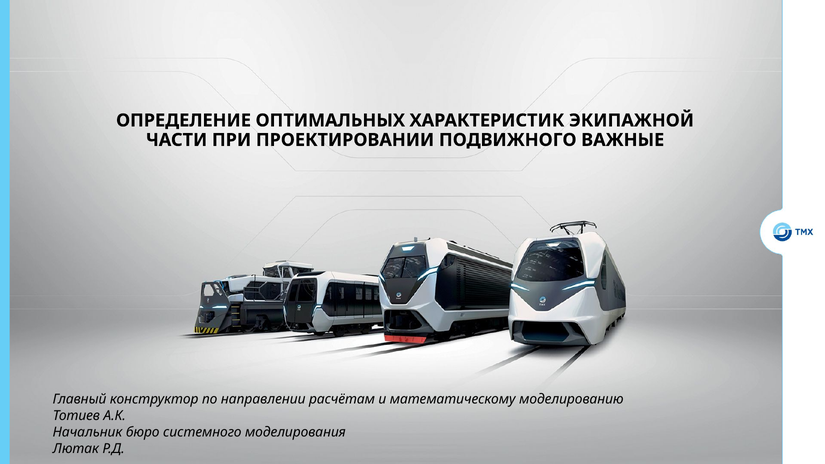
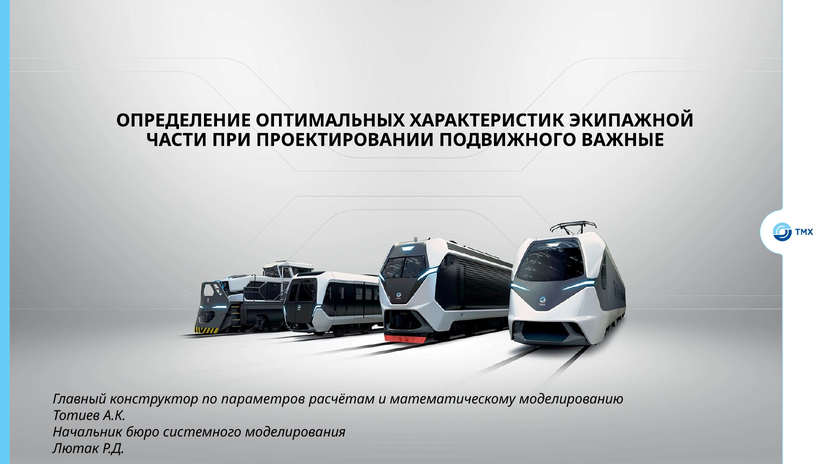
направлении: направлении -> параметров
